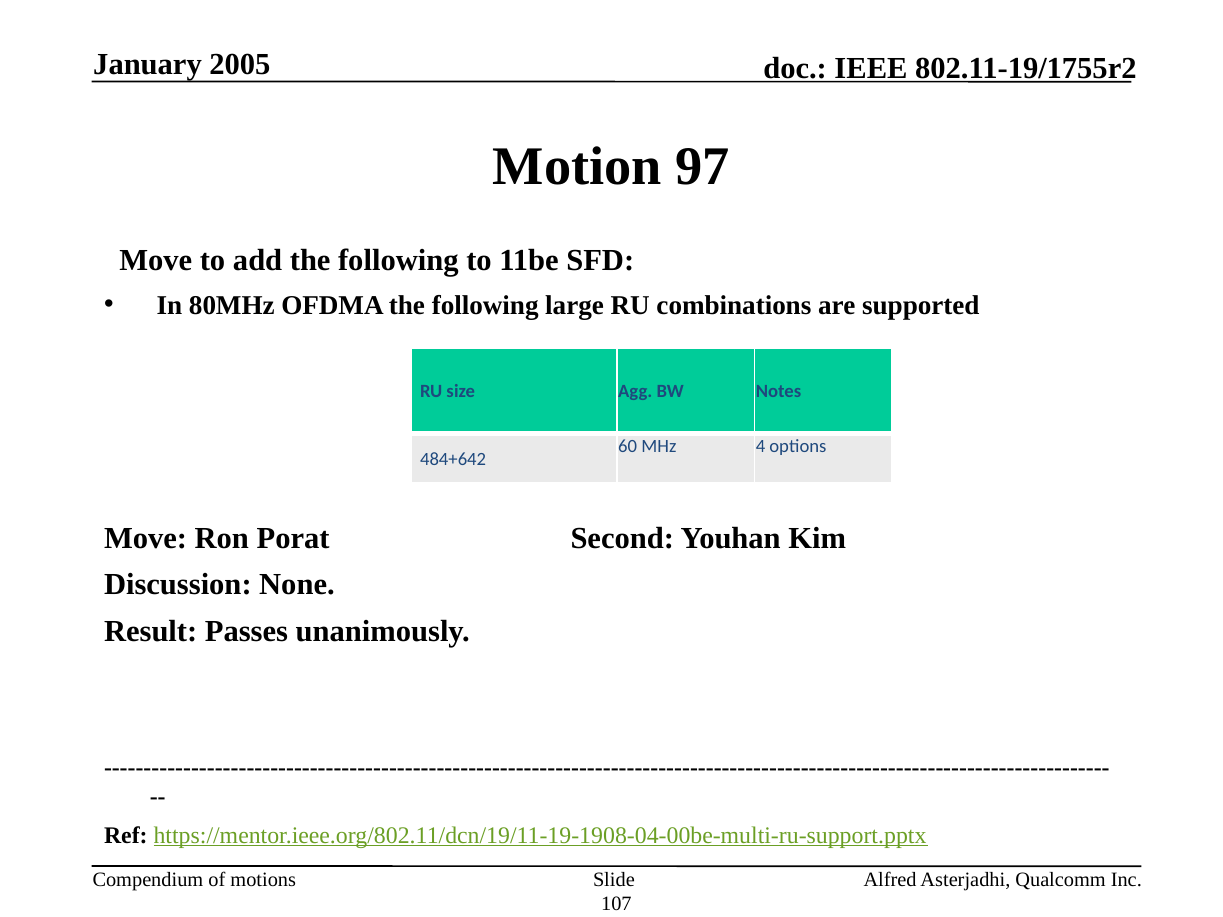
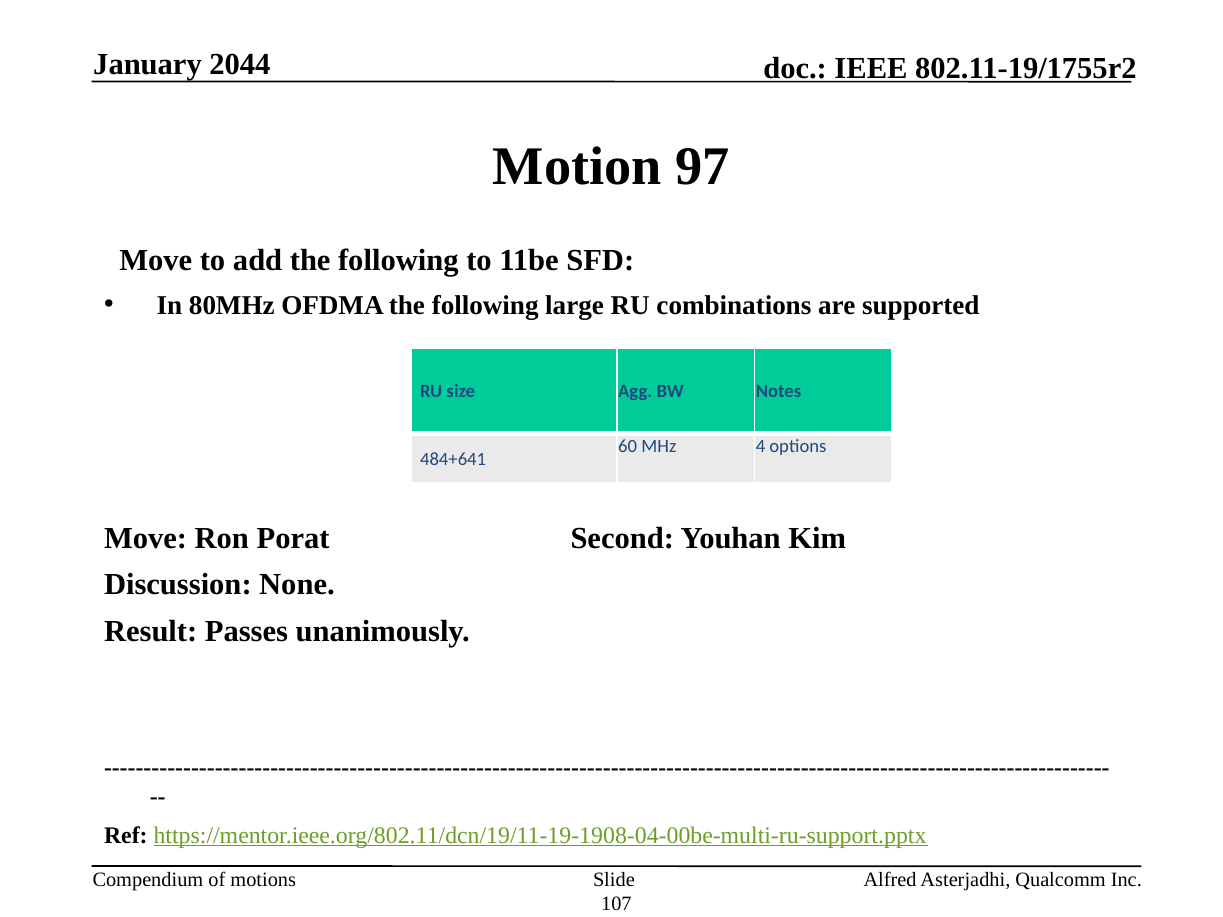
2005: 2005 -> 2044
484+642: 484+642 -> 484+641
